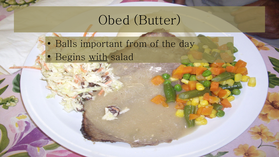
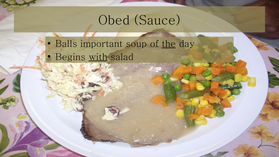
Butter: Butter -> Sauce
from: from -> soup
the underline: none -> present
